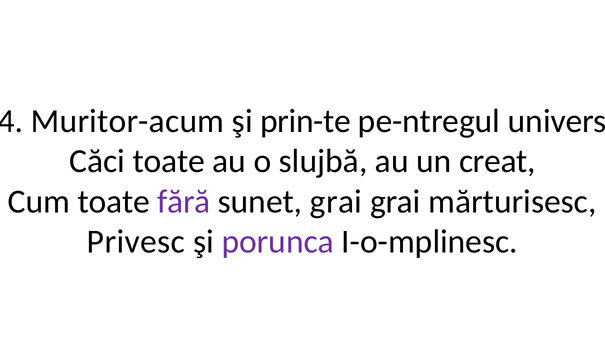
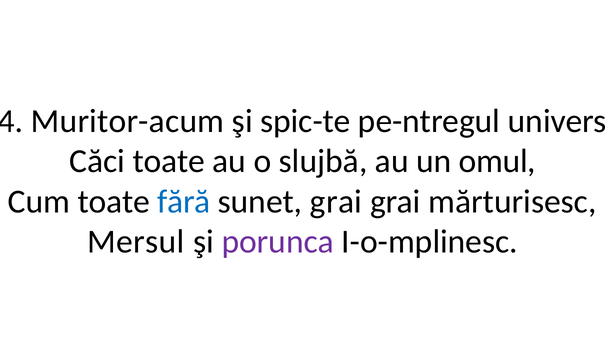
prin-te: prin-te -> spic-te
creat: creat -> omul
fără colour: purple -> blue
Privesc: Privesc -> Mersul
